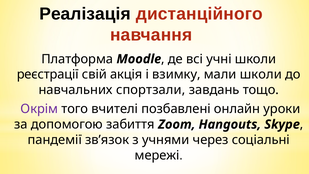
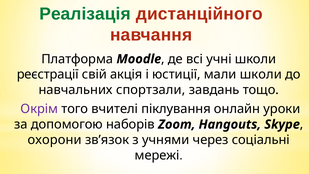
Реалізація colour: black -> green
взимку: взимку -> юстиції
позбавлені: позбавлені -> піклування
забиття: забиття -> наборів
пандемії: пандемії -> охорони
